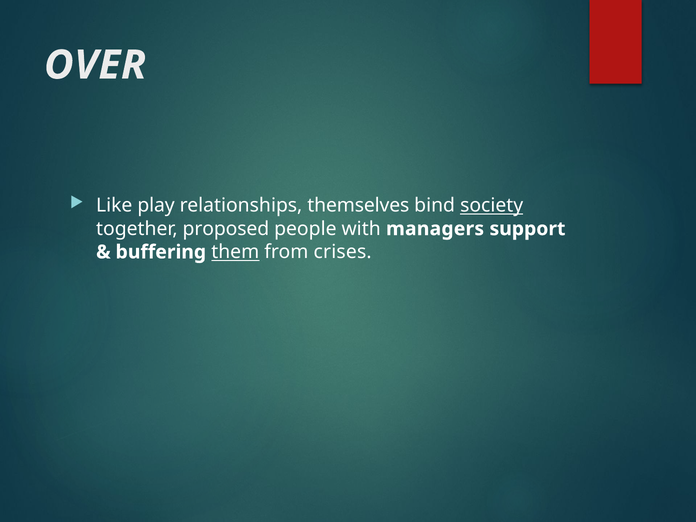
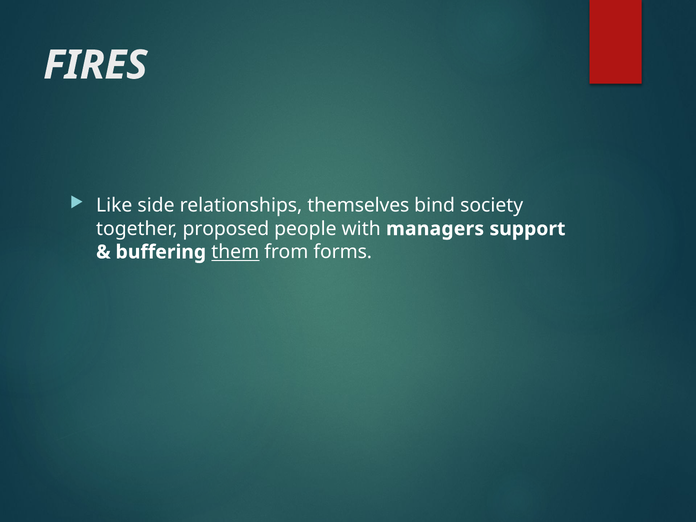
OVER: OVER -> FIRES
play: play -> side
society underline: present -> none
crises: crises -> forms
